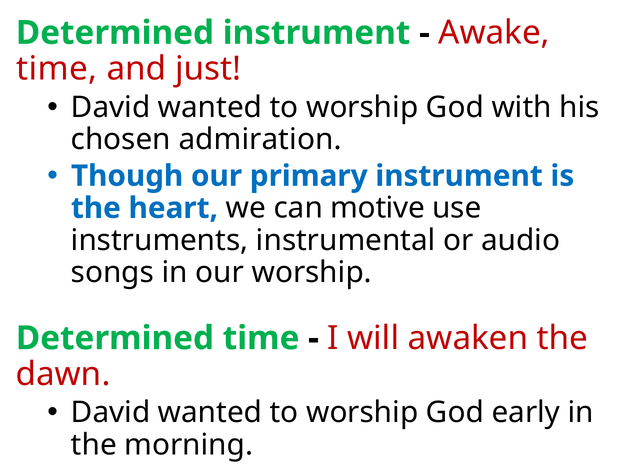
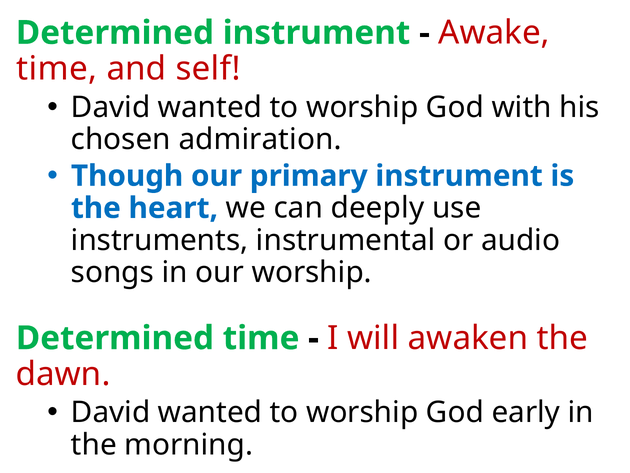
just: just -> self
motive: motive -> deeply
